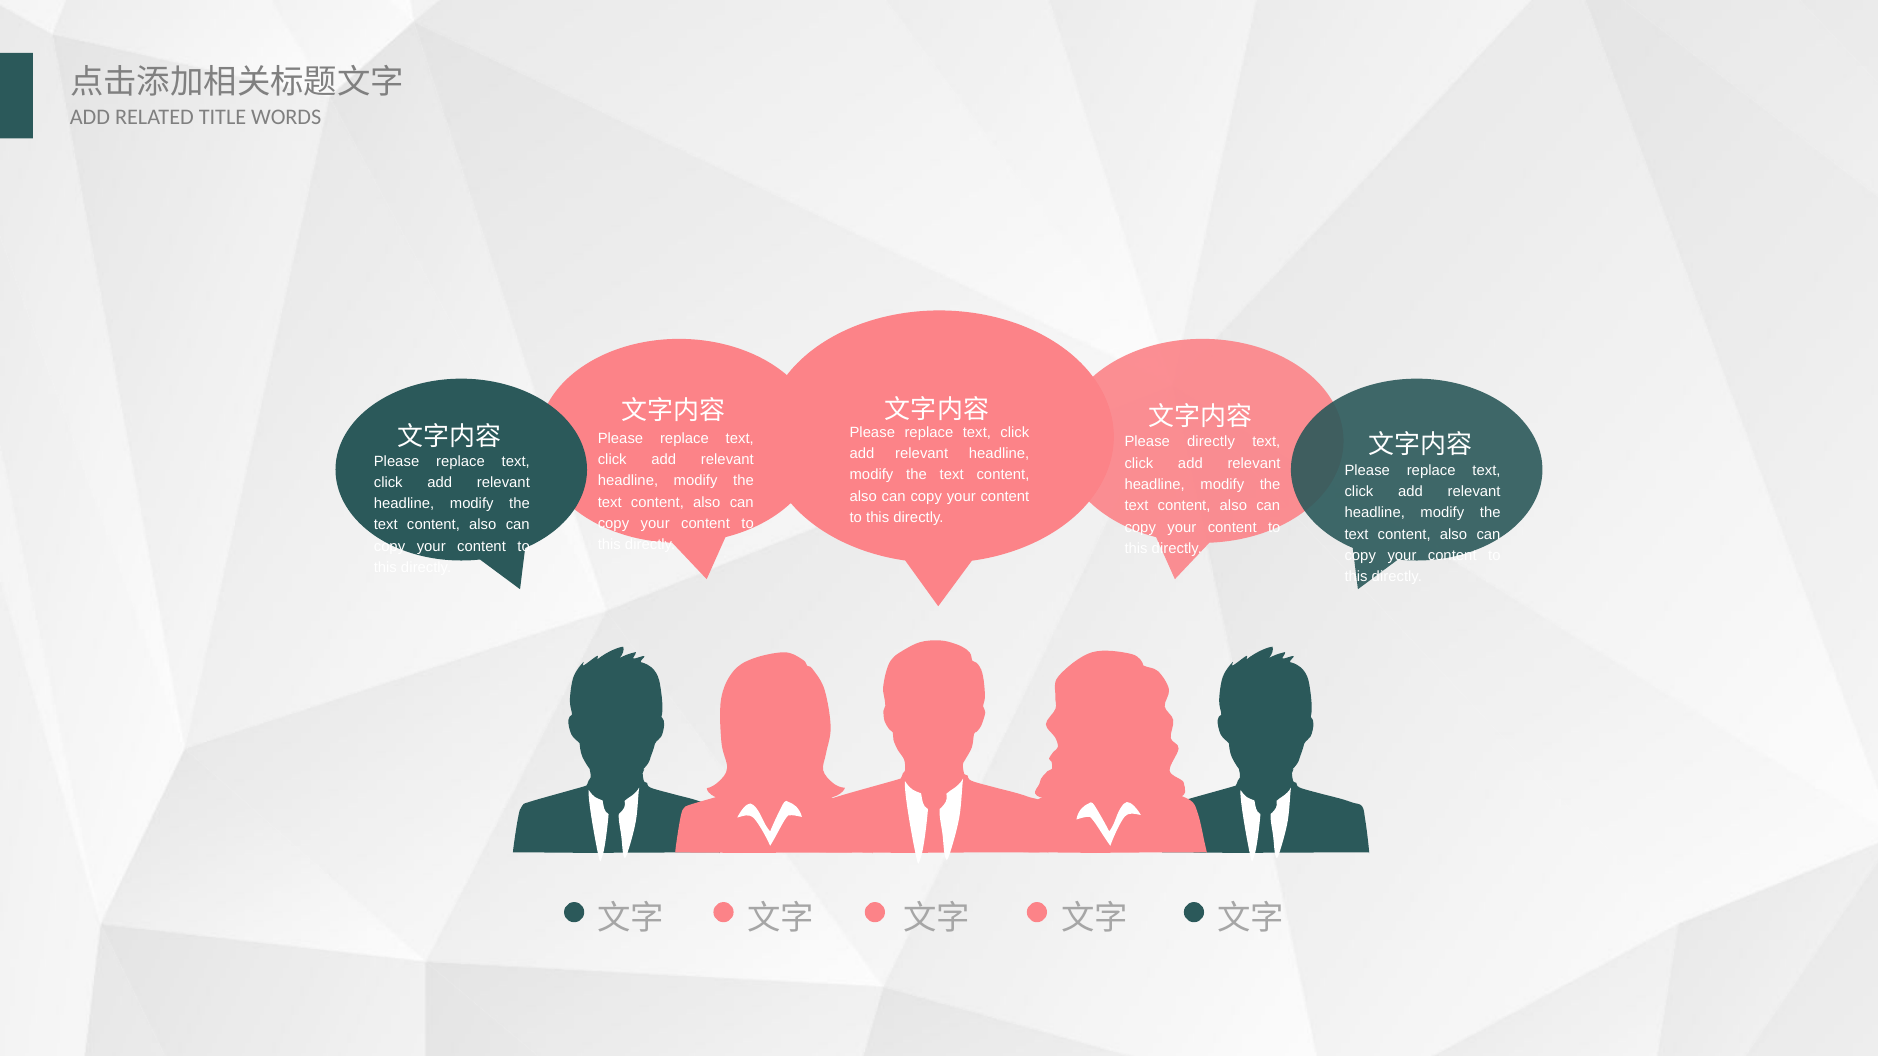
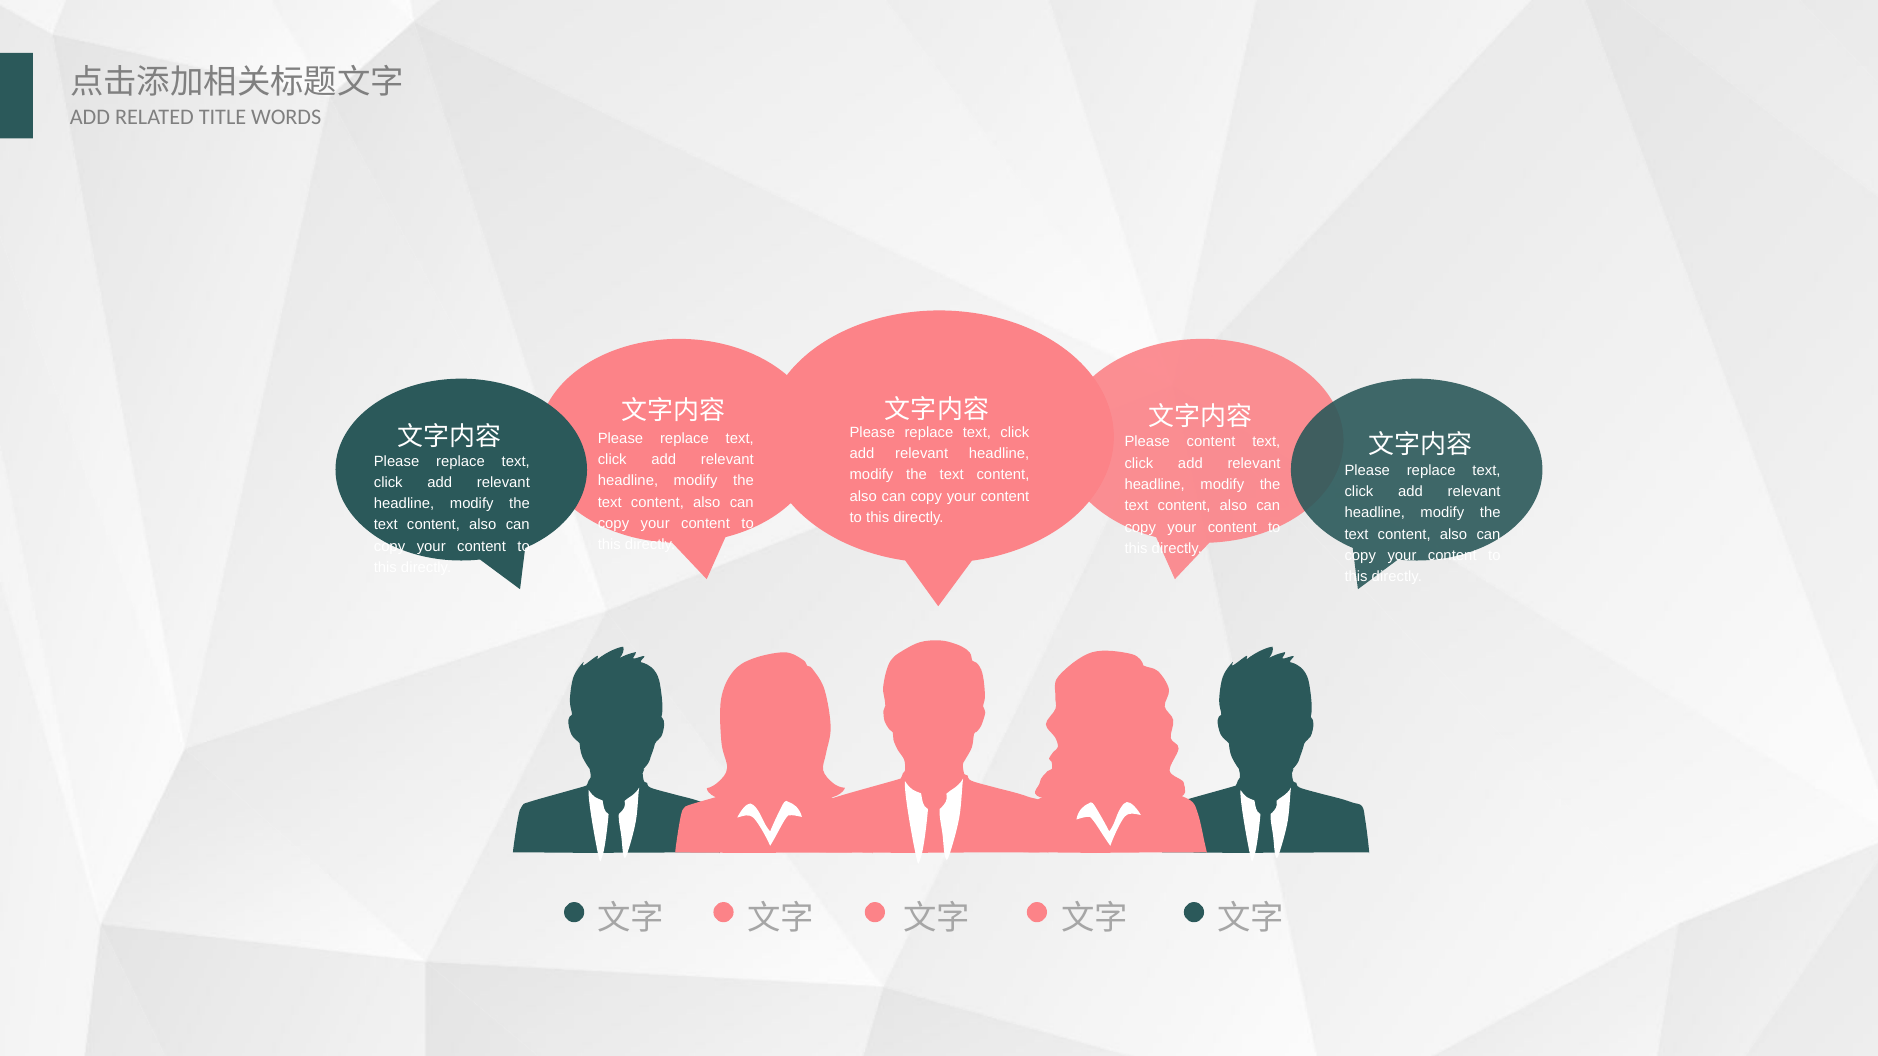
Please directly: directly -> content
